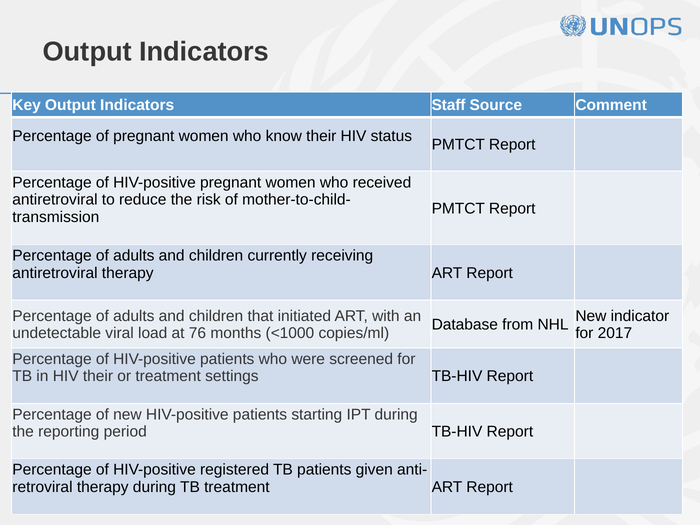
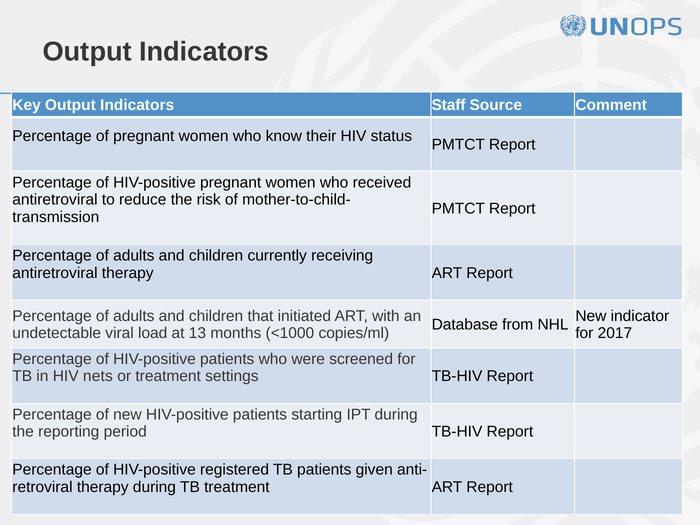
76: 76 -> 13
HIV their: their -> nets
